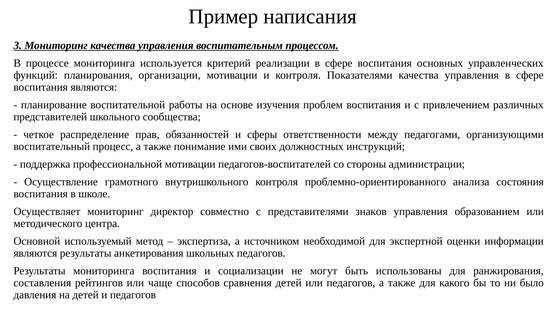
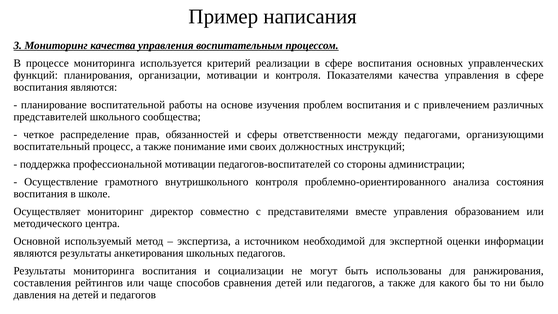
знаков: знаков -> вместе
